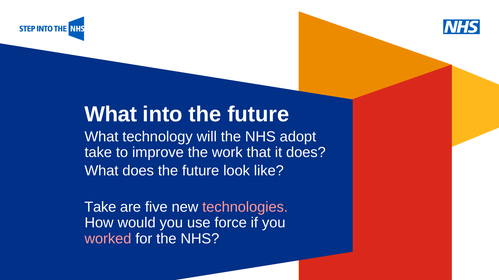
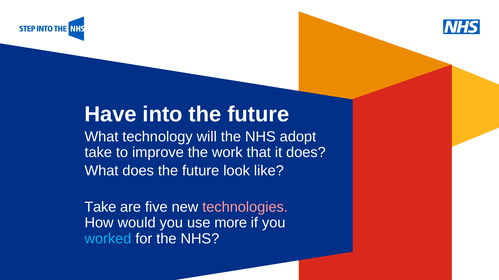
What at (111, 115): What -> Have
force: force -> more
worked colour: pink -> light blue
